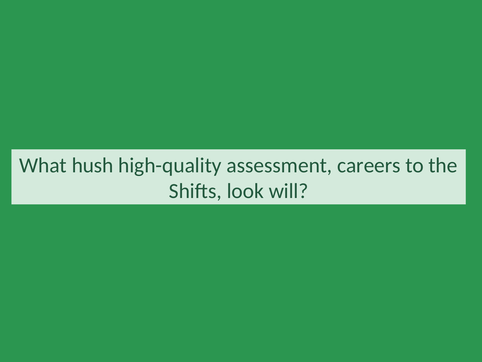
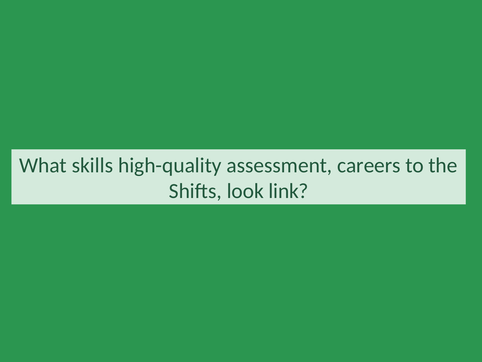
hush: hush -> skills
will: will -> link
